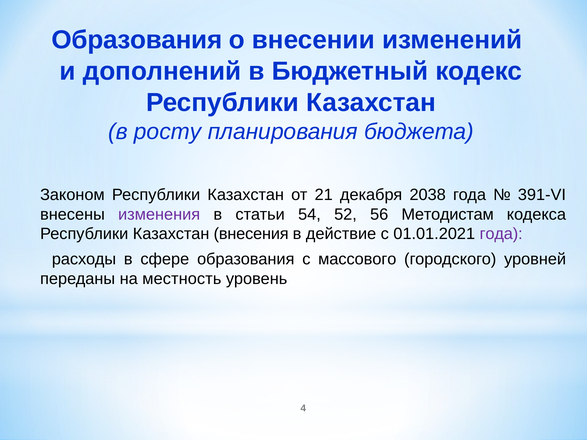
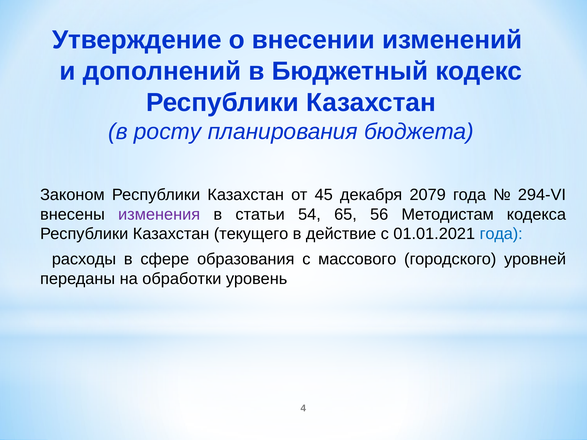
Образования at (137, 40): Образования -> Утверждение
21: 21 -> 45
2038: 2038 -> 2079
391-VI: 391-VI -> 294-VI
52: 52 -> 65
внесения: внесения -> текущего
года at (501, 234) colour: purple -> blue
местность: местность -> обработки
